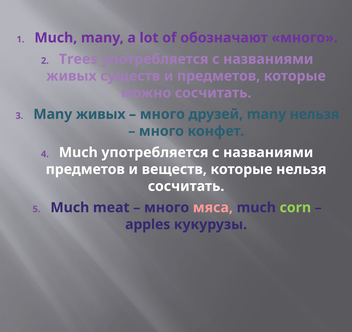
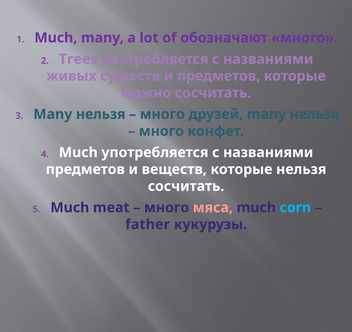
живых at (101, 114): живых -> нельзя
corn colour: light green -> light blue
apples: apples -> father
